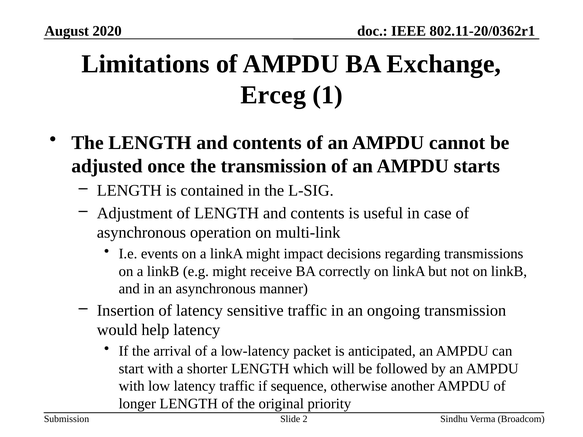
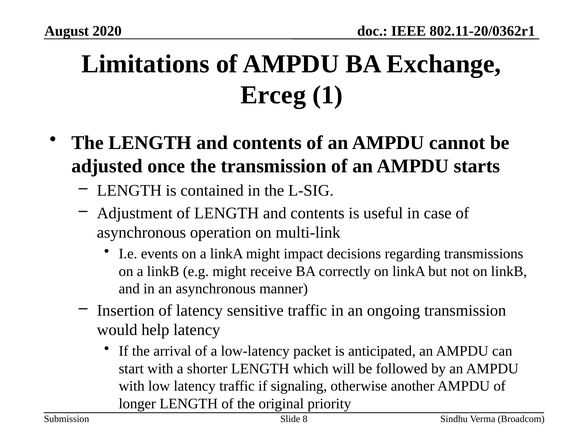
sequence: sequence -> signaling
2: 2 -> 8
